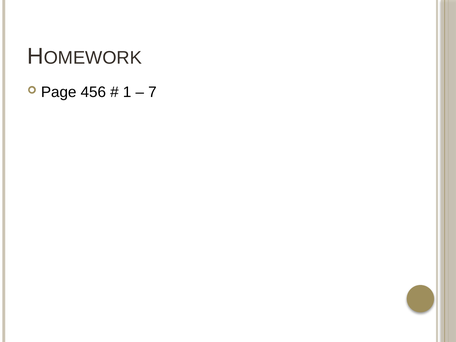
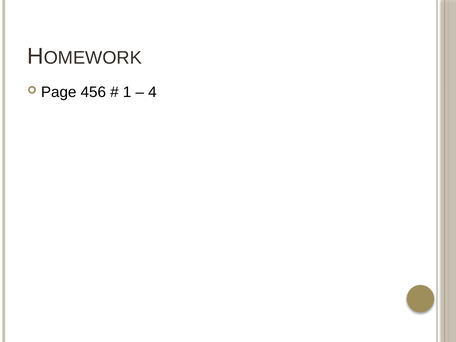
7: 7 -> 4
